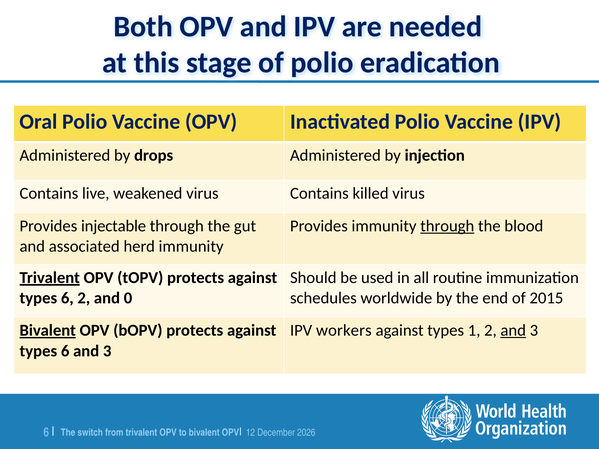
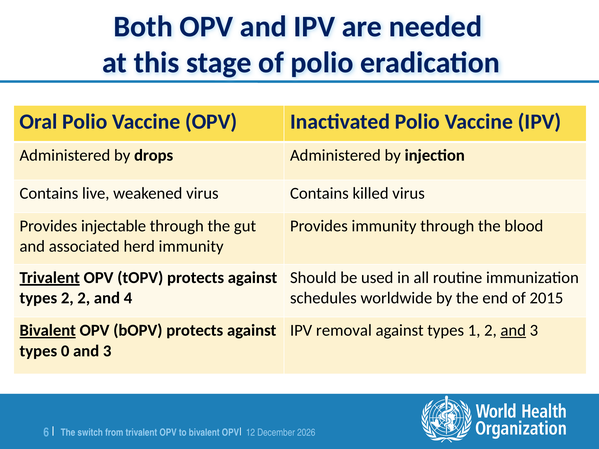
through at (447, 226) underline: present -> none
6 at (67, 298): 6 -> 2
0: 0 -> 4
workers: workers -> removal
6 at (65, 351): 6 -> 0
